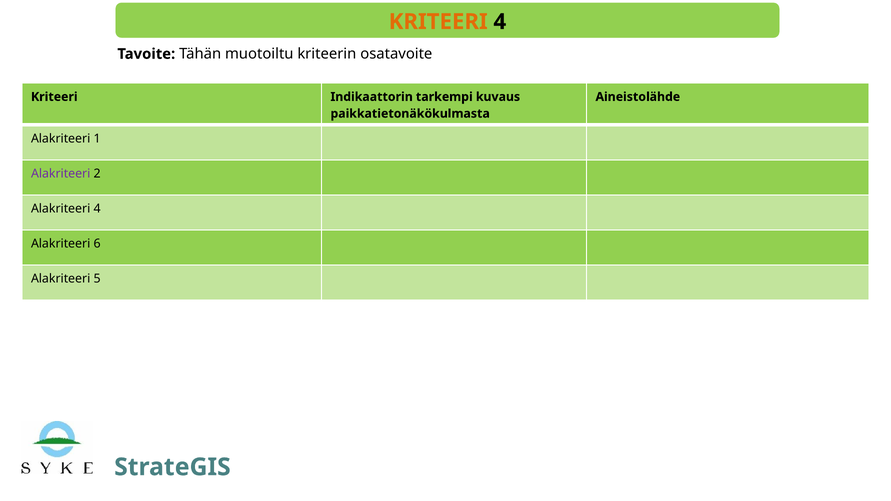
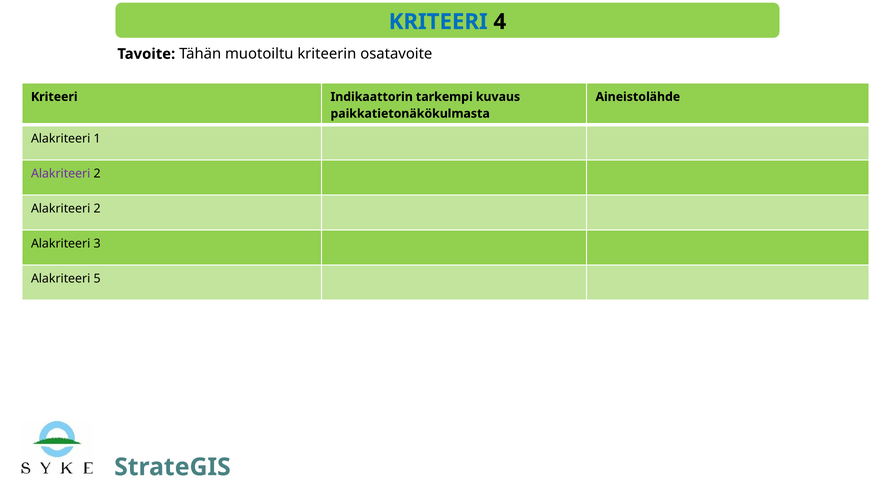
KRITEERI at (438, 22) colour: orange -> blue
4 at (97, 209): 4 -> 2
6: 6 -> 3
